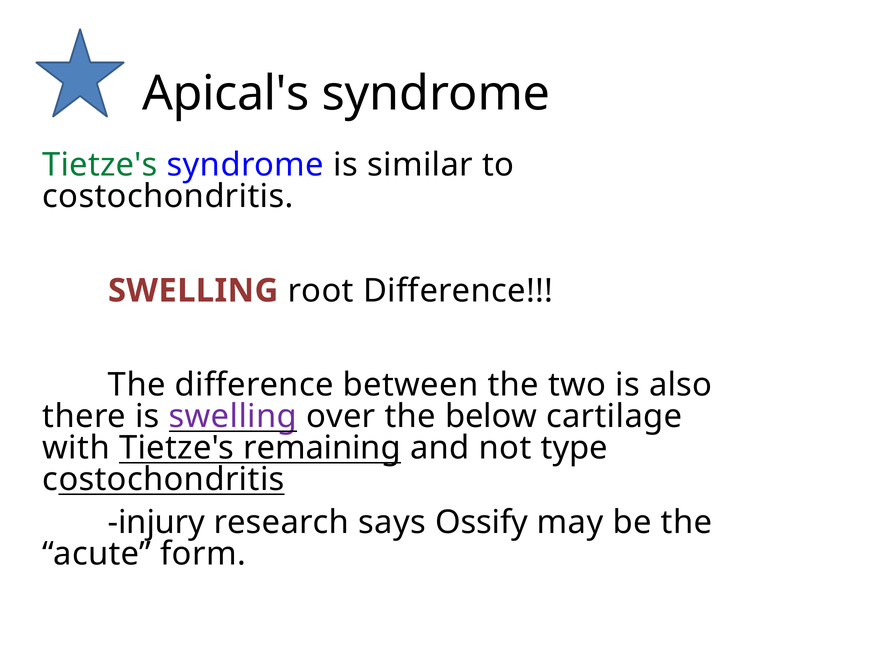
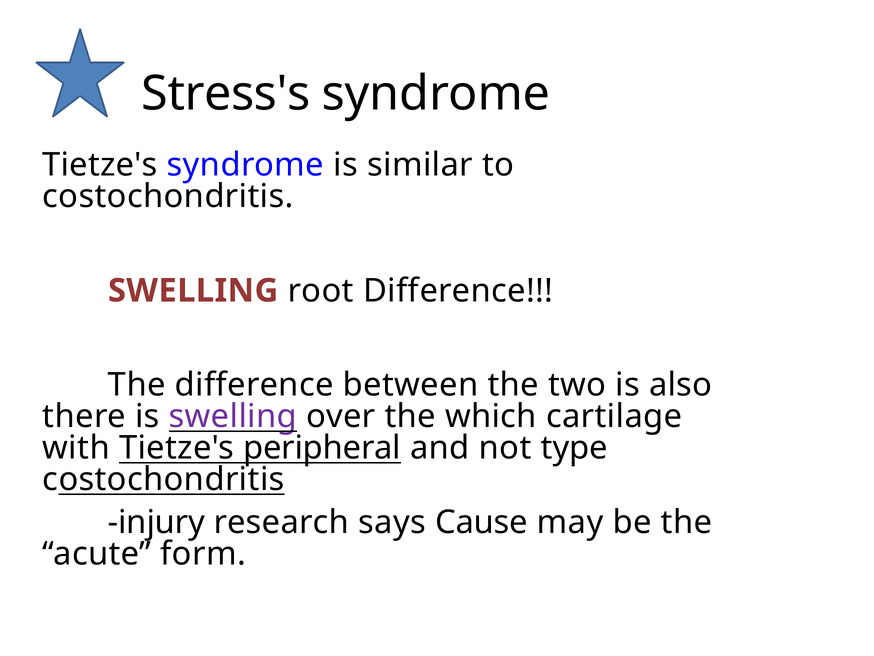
Apical's: Apical's -> Stress's
Tietze's at (100, 165) colour: green -> black
below: below -> which
remaining: remaining -> peripheral
Ossify: Ossify -> Cause
